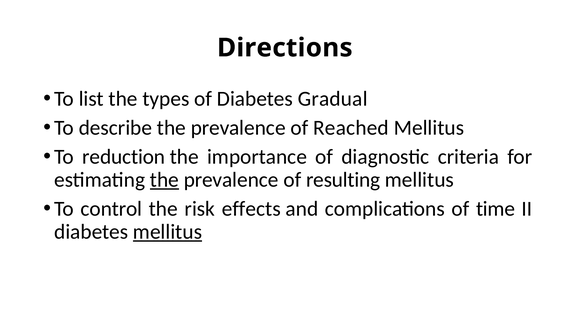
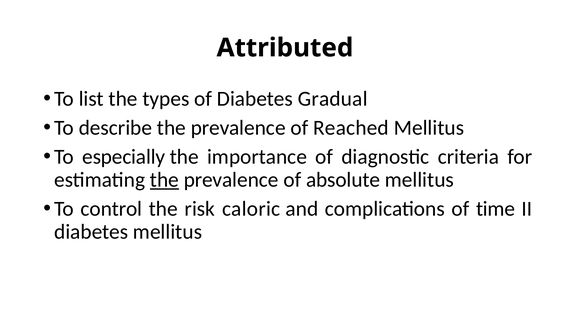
Directions: Directions -> Attributed
reduction: reduction -> especially
resulting: resulting -> absolute
effects: effects -> caloric
mellitus at (168, 232) underline: present -> none
